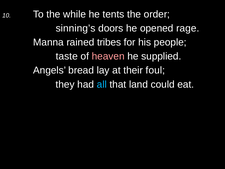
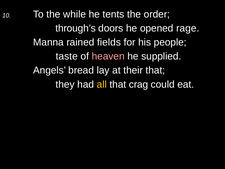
sinning’s: sinning’s -> through’s
tribes: tribes -> fields
their foul: foul -> that
all colour: light blue -> yellow
land: land -> crag
